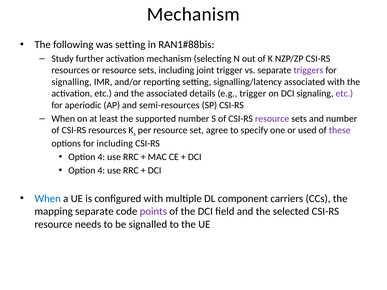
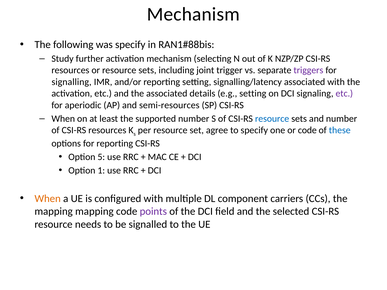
was setting: setting -> specify
e.g trigger: trigger -> setting
resource at (272, 119) colour: purple -> blue
or used: used -> code
these colour: purple -> blue
for including: including -> reporting
4 at (101, 157): 4 -> 5
4 at (101, 171): 4 -> 1
When at (48, 199) colour: blue -> orange
mapping separate: separate -> mapping
